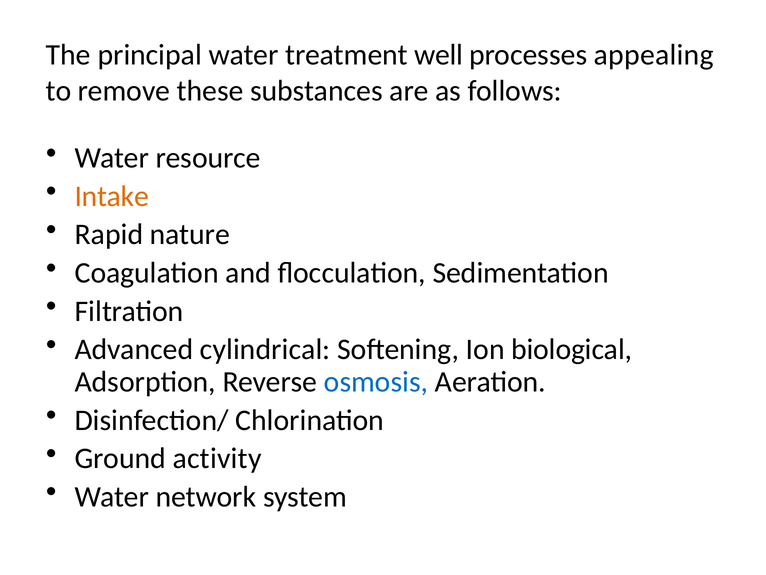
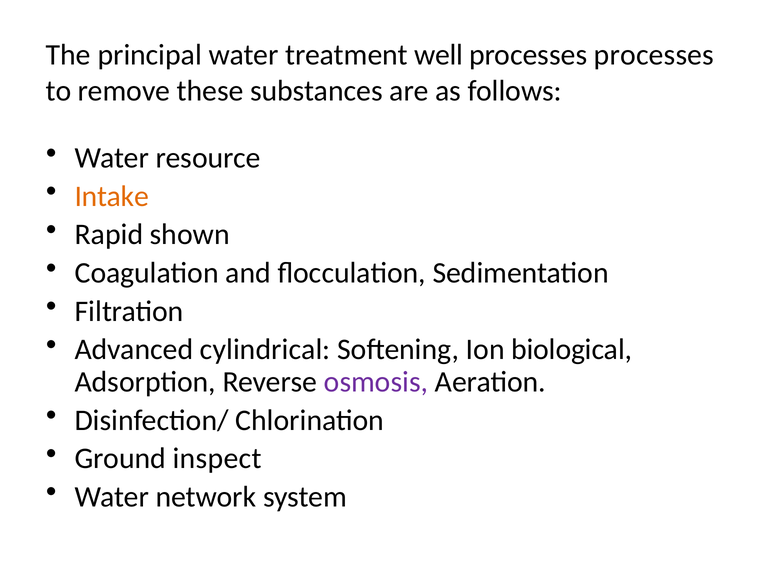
processes appealing: appealing -> processes
nature: nature -> shown
osmosis colour: blue -> purple
activity: activity -> inspect
